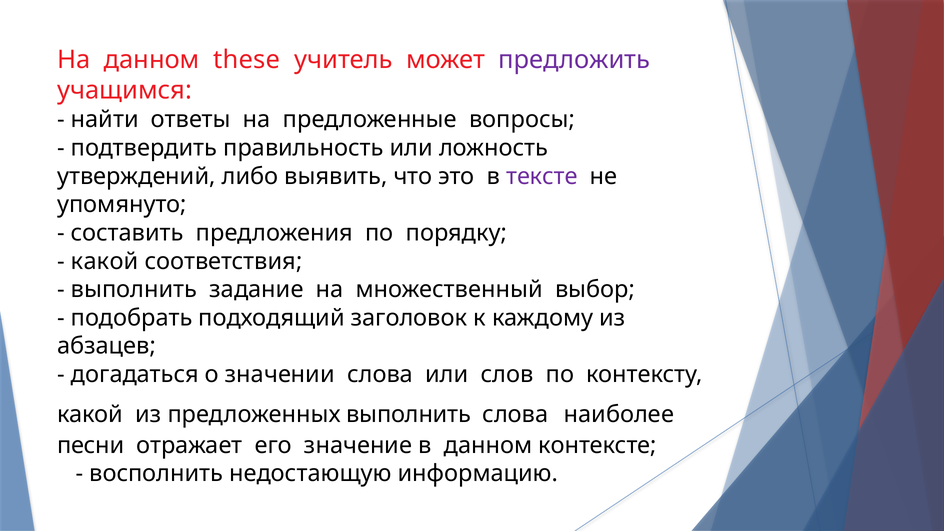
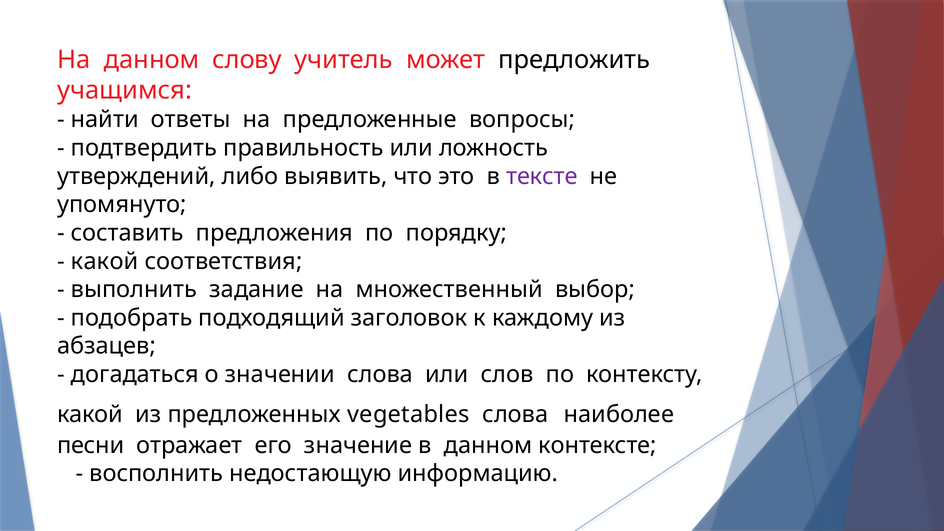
these: these -> слову
предложить colour: purple -> black
предложенных выполнить: выполнить -> vegetables
